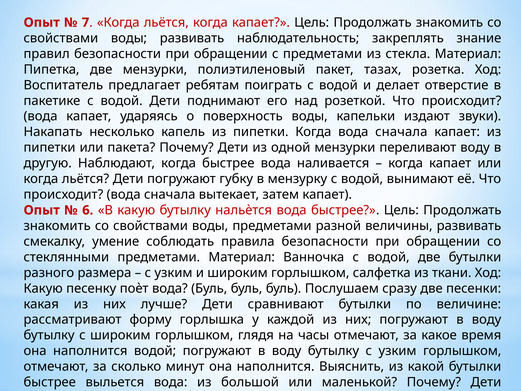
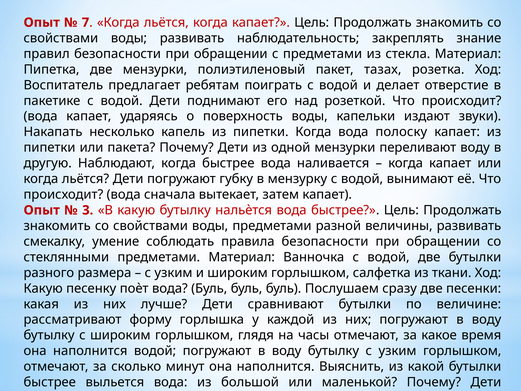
Когда вода сначала: сначала -> полоску
6: 6 -> 3
